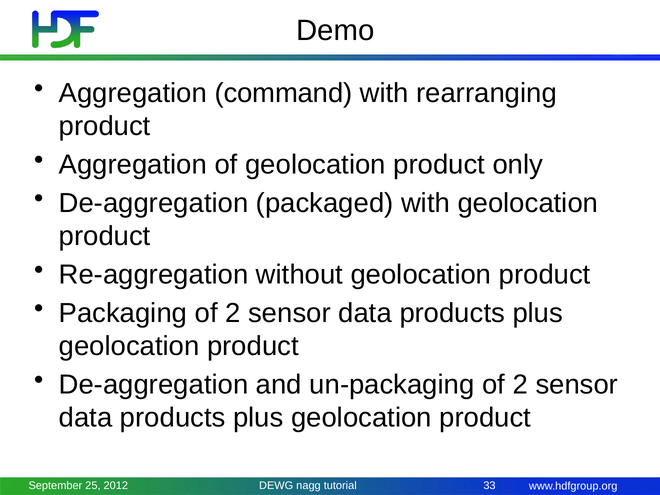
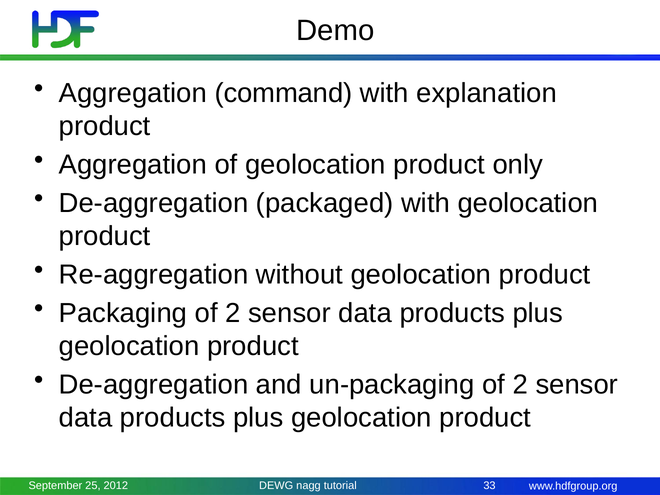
rearranging: rearranging -> explanation
